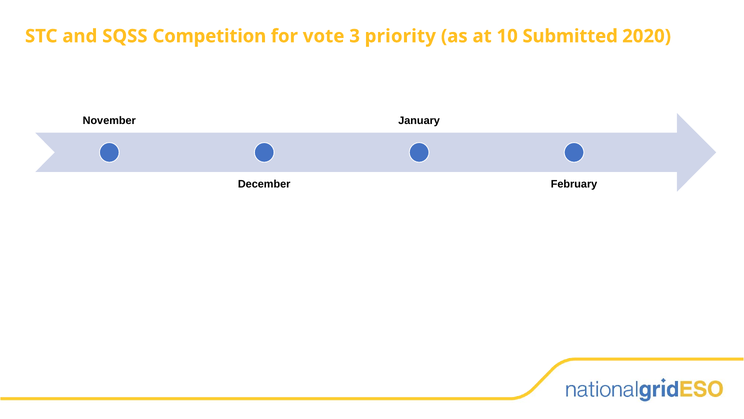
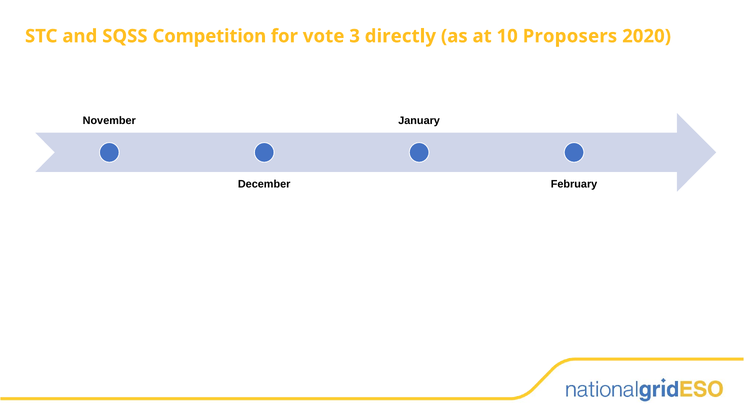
priority: priority -> directly
Submitted: Submitted -> Proposers
